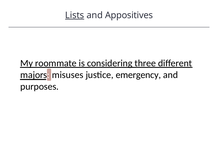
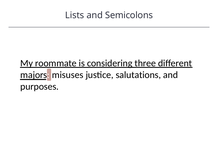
Lists underline: present -> none
Appositives: Appositives -> Semicolons
emergency: emergency -> salutations
